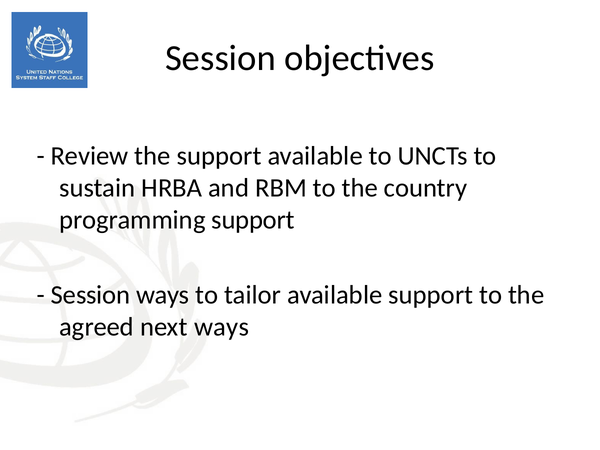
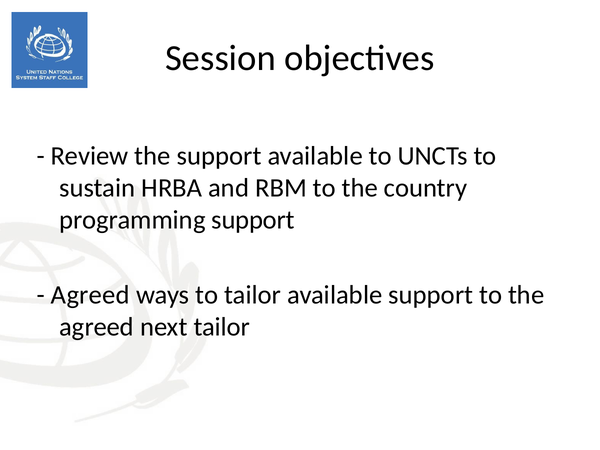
Session at (91, 295): Session -> Agreed
next ways: ways -> tailor
